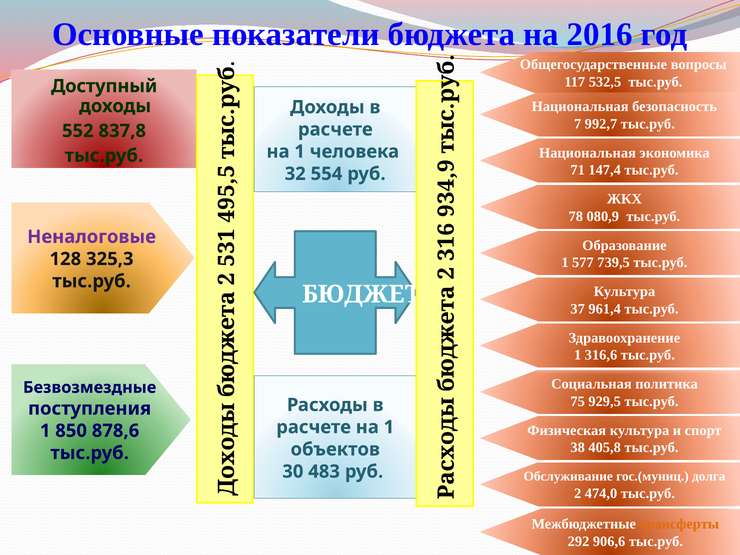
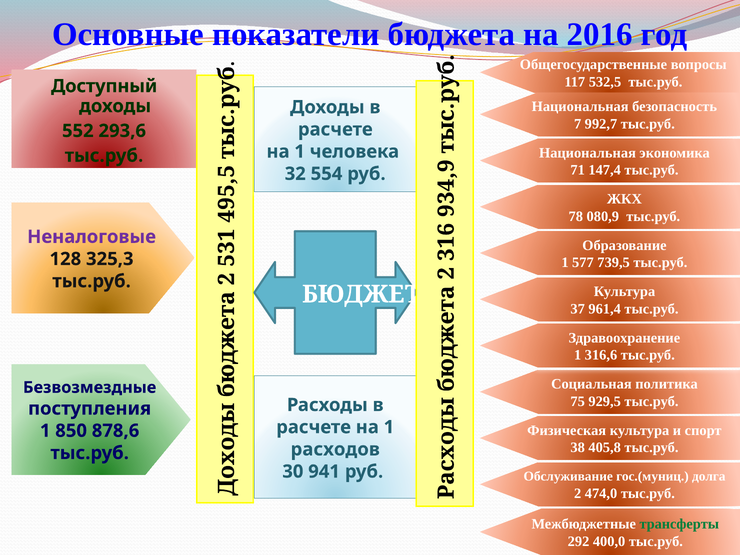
837,8: 837,8 -> 293,6
объектов: объектов -> расходов
483: 483 -> 941
трансферты colour: orange -> green
906,6: 906,6 -> 400,0
